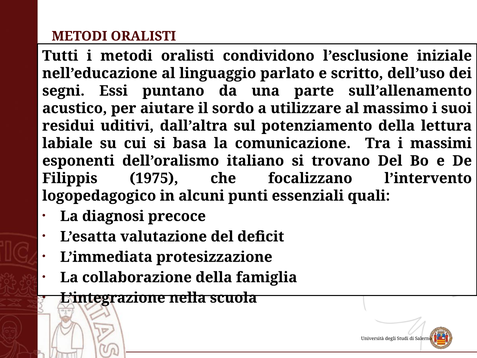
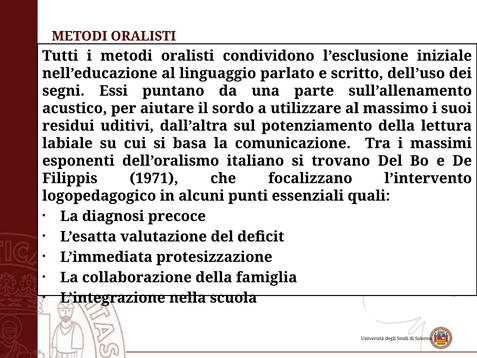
1975: 1975 -> 1971
